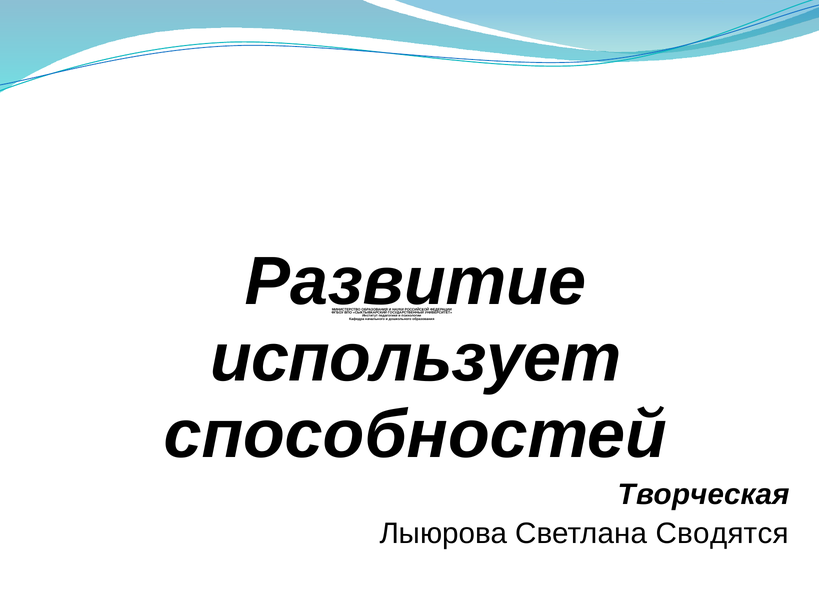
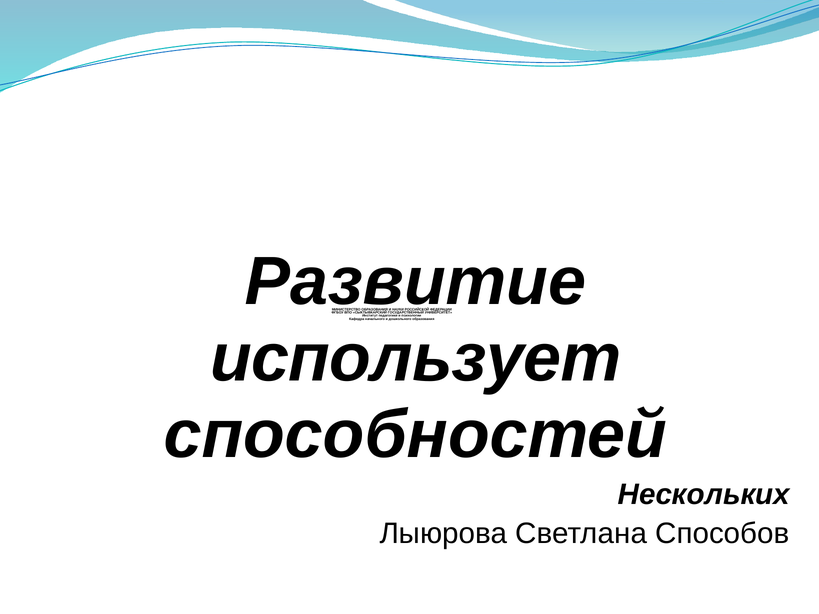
Творческая: Творческая -> Нескольких
Сводятся: Сводятся -> Способов
